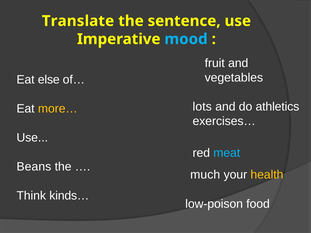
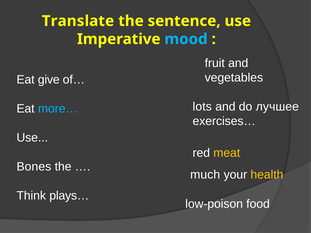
else: else -> give
athletics: athletics -> лучшее
more… colour: yellow -> light blue
meat colour: light blue -> yellow
Beans: Beans -> Bones
kinds…: kinds… -> plays…
